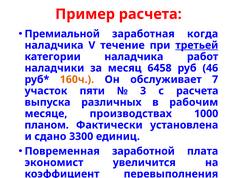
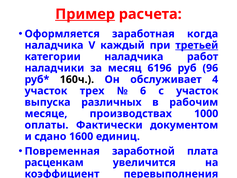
Пример underline: none -> present
Премиальной: Премиальной -> Оформляется
течение: течение -> каждый
6458: 6458 -> 6196
46: 46 -> 96
160ч colour: orange -> black
7: 7 -> 4
пяти: пяти -> трех
3: 3 -> 6
с расчета: расчета -> участок
планом: планом -> оплаты
установлена: установлена -> документом
3300: 3300 -> 1600
экономист: экономист -> расценкам
